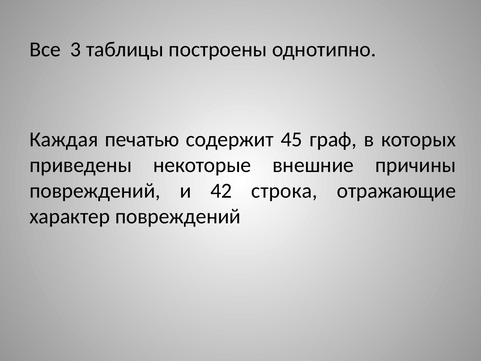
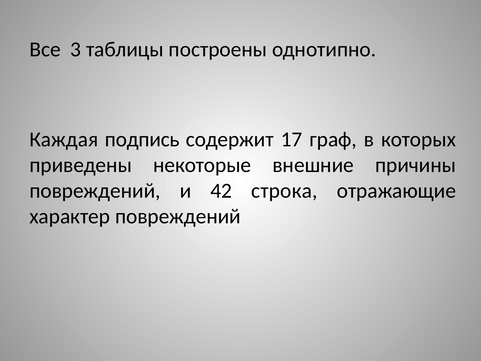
печатью: печатью -> подпись
45: 45 -> 17
